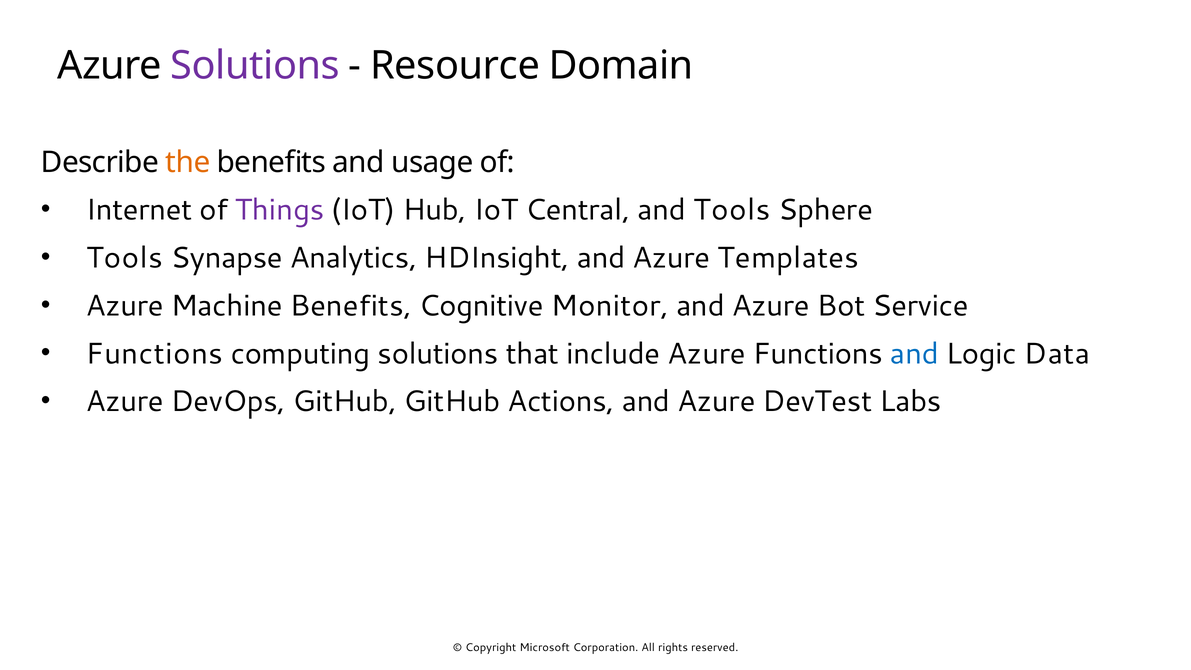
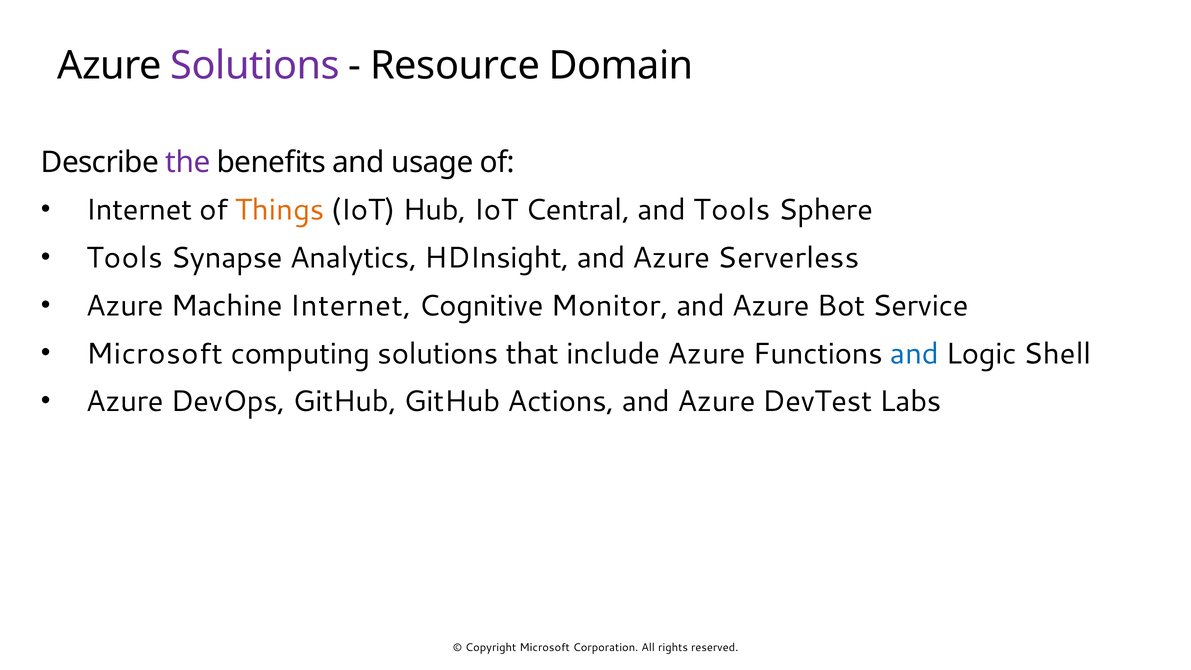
the colour: orange -> purple
Things colour: purple -> orange
Templates: Templates -> Serverless
Machine Benefits: Benefits -> Internet
Functions at (154, 354): Functions -> Microsoft
Data: Data -> Shell
